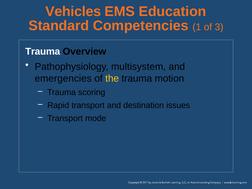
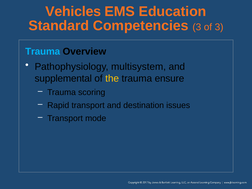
Competencies 1: 1 -> 3
Trauma at (43, 52) colour: white -> light blue
emergencies: emergencies -> supplemental
motion: motion -> ensure
